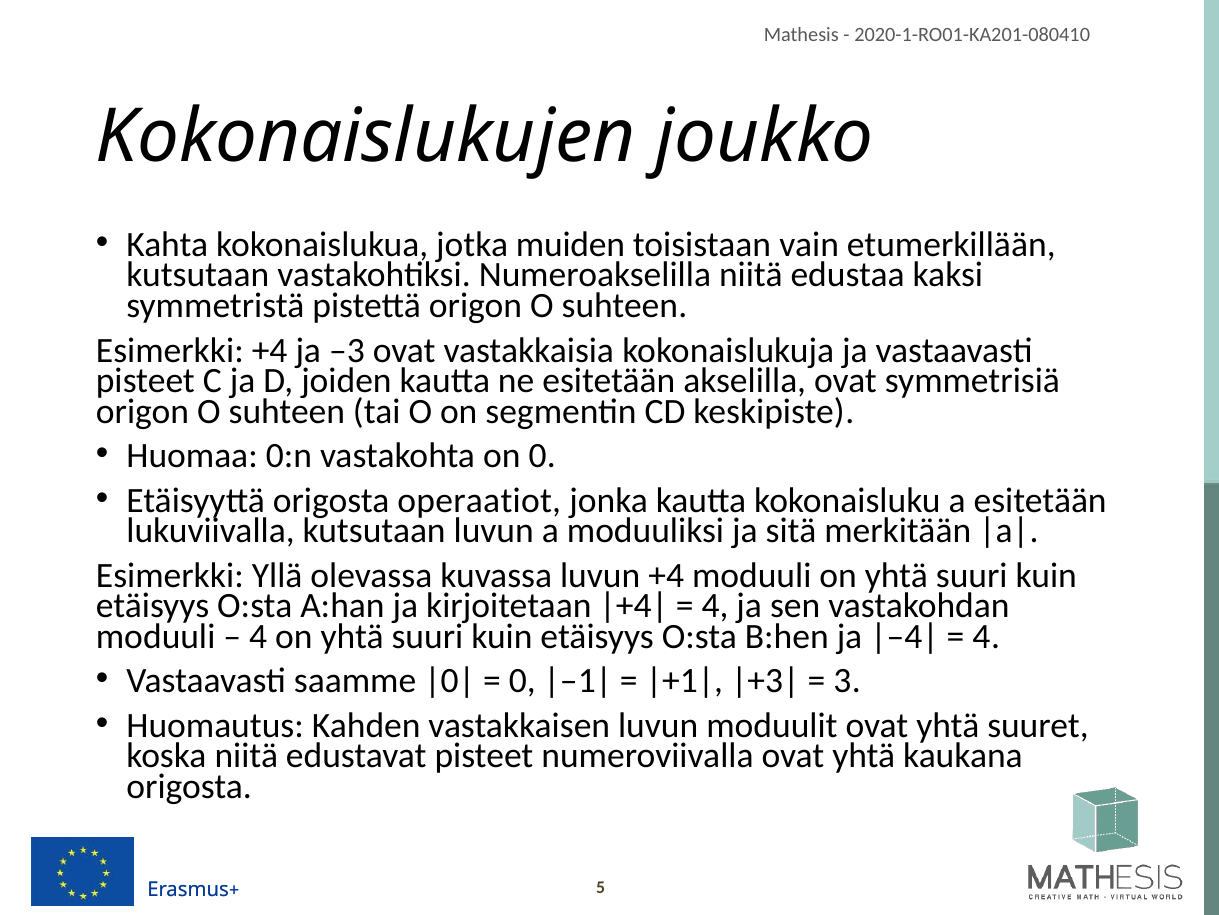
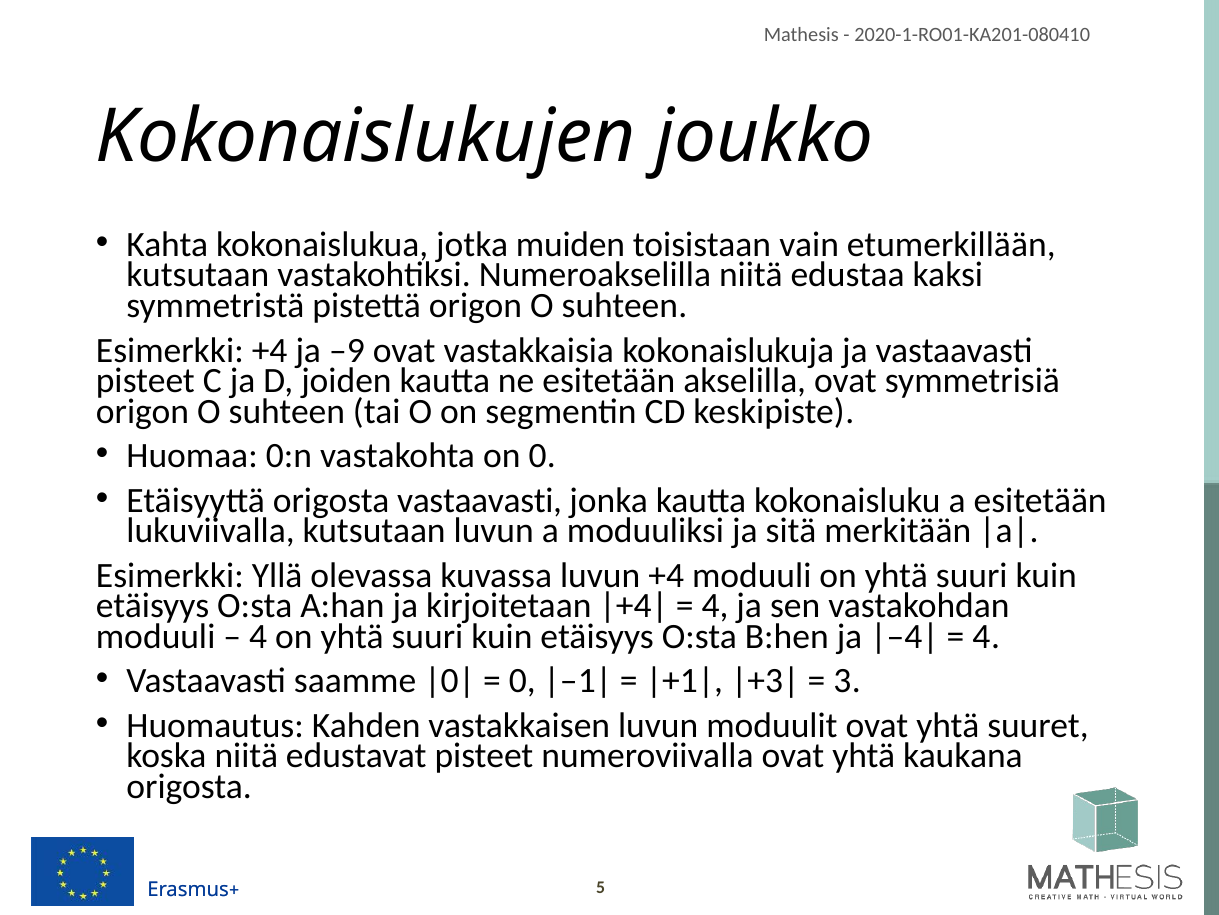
–3: –3 -> –9
origosta operaatiot: operaatiot -> vastaavasti
